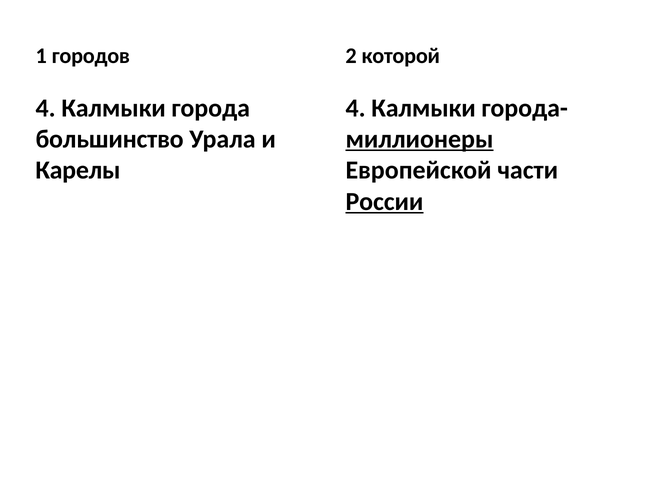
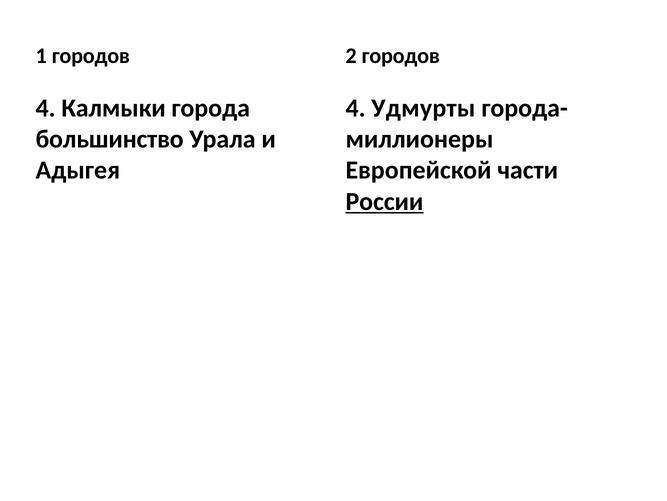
2 которой: которой -> городов
Калмыки at (424, 108): Калмыки -> Удмурты
миллионеры underline: present -> none
Карелы: Карелы -> Адыгея
